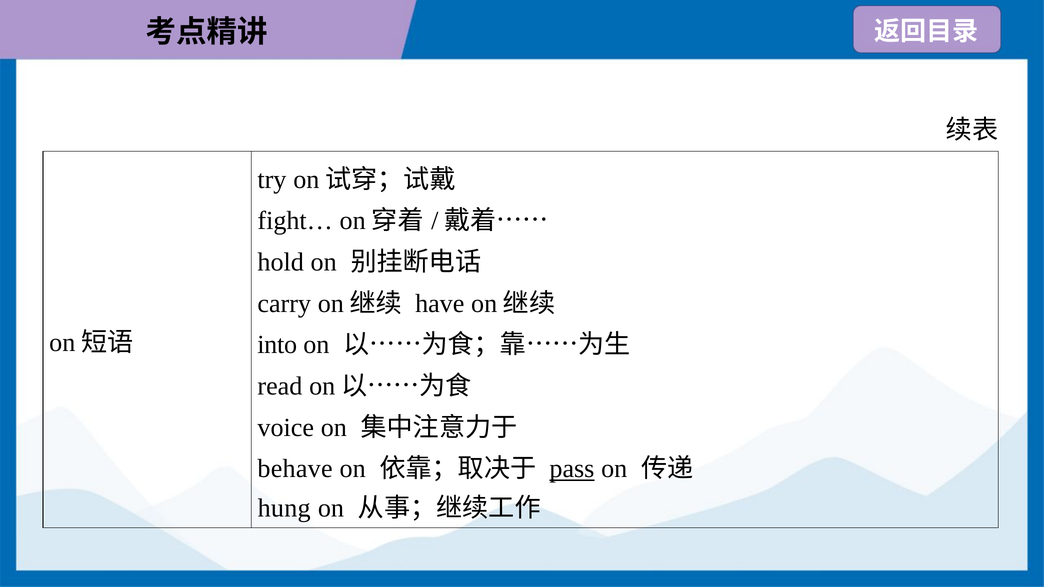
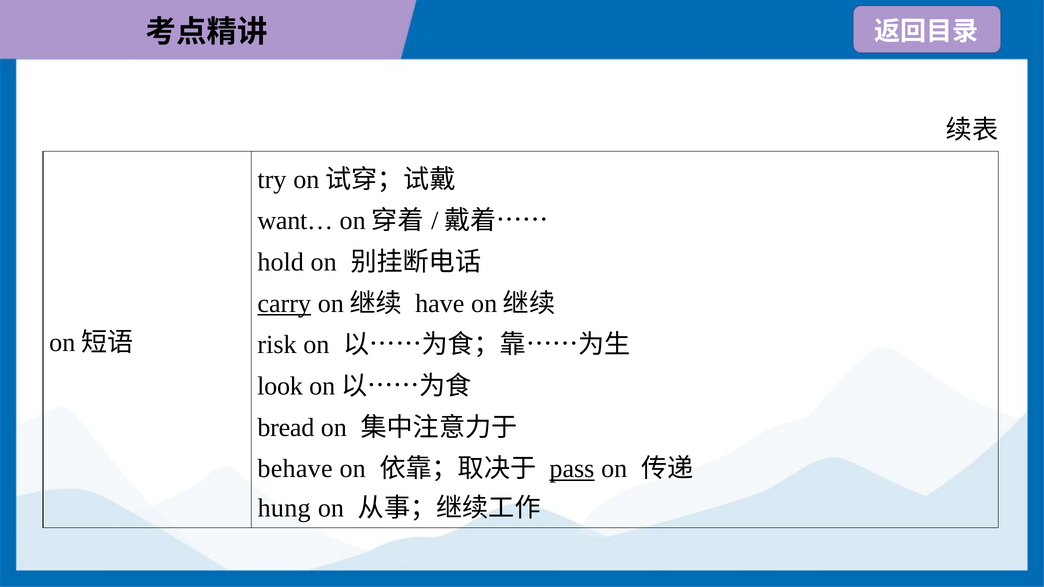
fight…: fight… -> want…
carry underline: none -> present
into: into -> risk
read: read -> look
voice: voice -> bread
